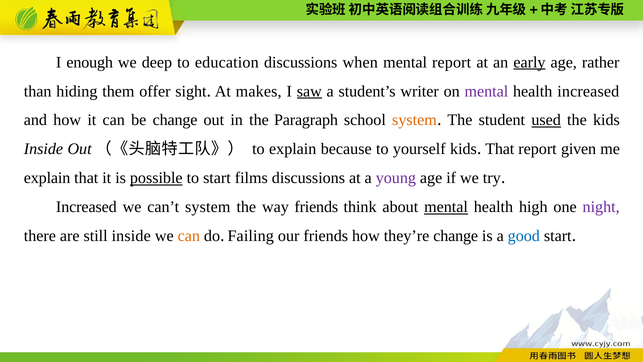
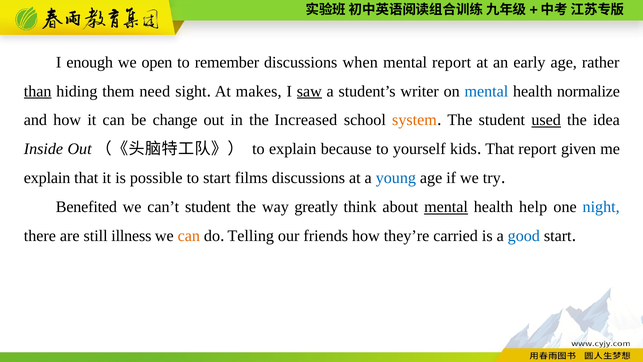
deep: deep -> open
education: education -> remember
early underline: present -> none
than underline: none -> present
offer: offer -> need
mental at (486, 91) colour: purple -> blue
health increased: increased -> normalize
Paragraph: Paragraph -> Increased
the kids: kids -> idea
possible underline: present -> none
young colour: purple -> blue
Increased at (86, 207): Increased -> Benefited
can’t system: system -> student
way friends: friends -> greatly
high: high -> help
night colour: purple -> blue
still inside: inside -> illness
Failing: Failing -> Telling
they’re change: change -> carried
